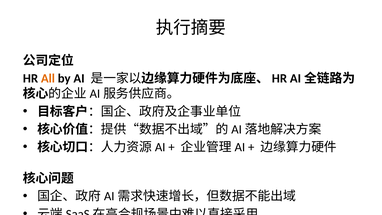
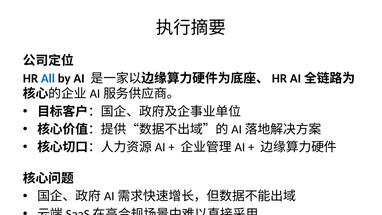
All colour: orange -> blue
